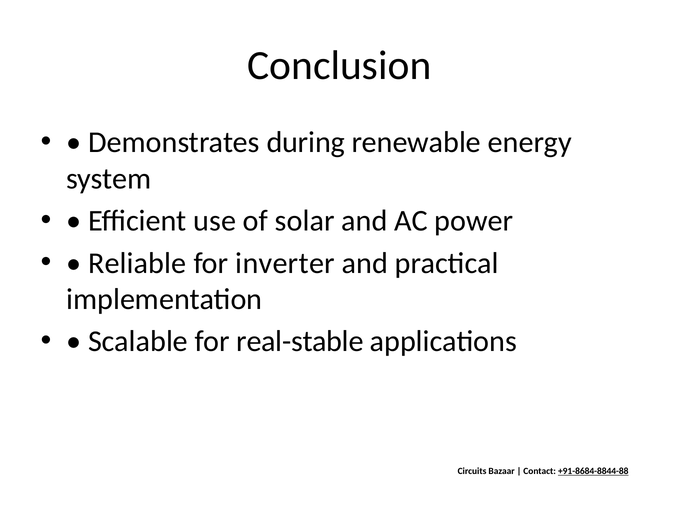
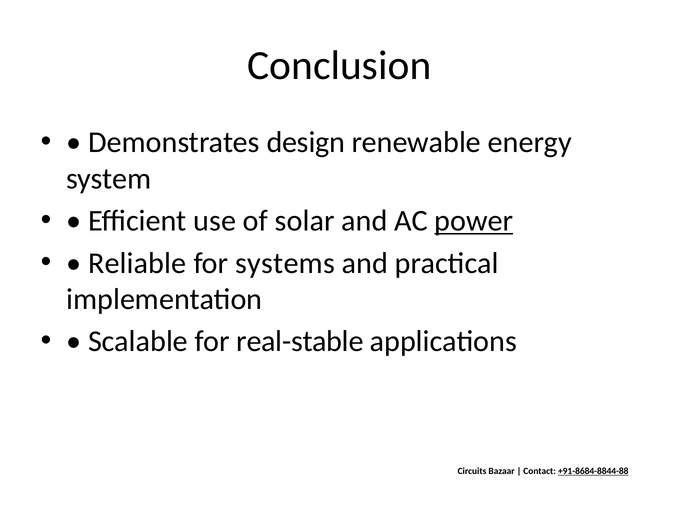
during: during -> design
power underline: none -> present
inverter: inverter -> systems
